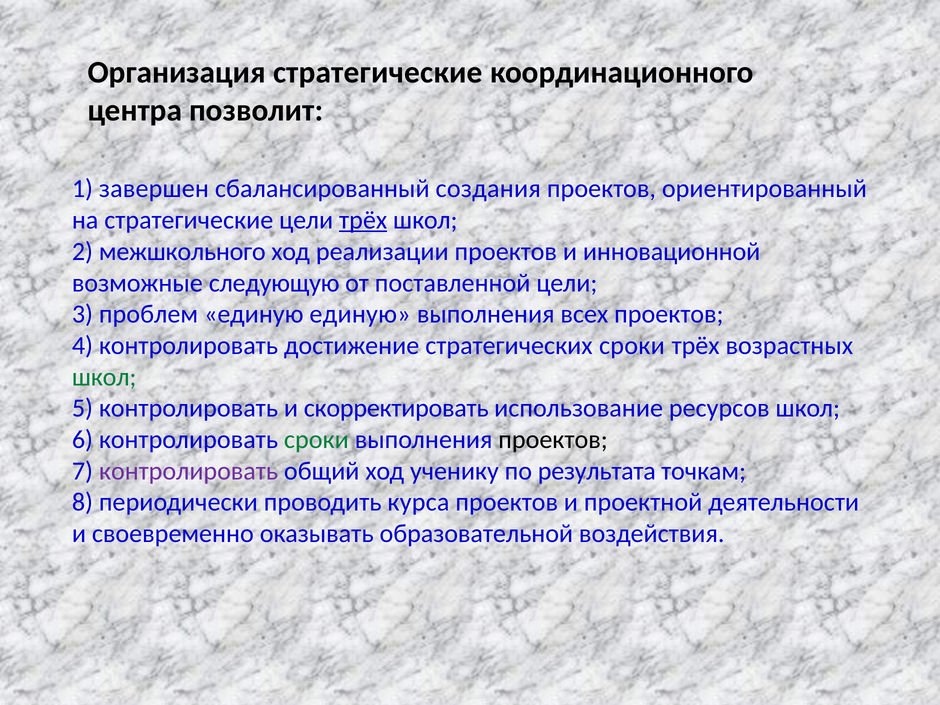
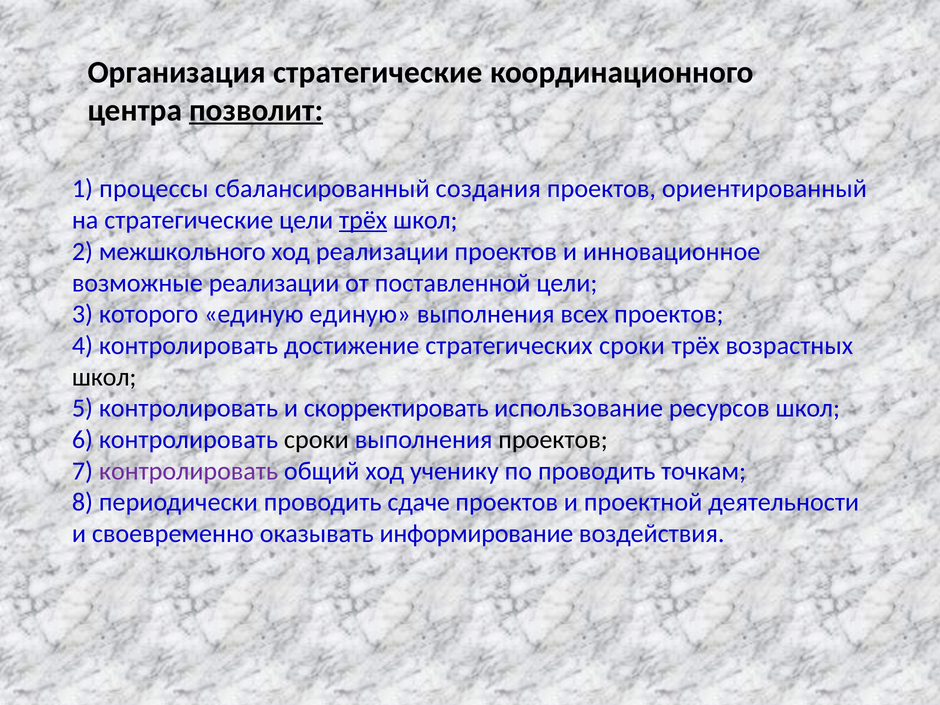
позволит underline: none -> present
завершен: завершен -> процессы
инновационной: инновационной -> инновационное
возможные следующую: следующую -> реализации
проблем: проблем -> которого
школ at (104, 377) colour: green -> black
сроки at (316, 440) colour: green -> black
по результата: результата -> проводить
курса: курса -> сдаче
образовательной: образовательной -> информирование
